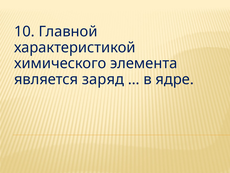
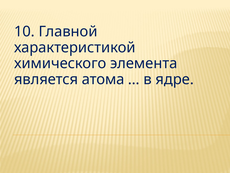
заряд: заряд -> атома
